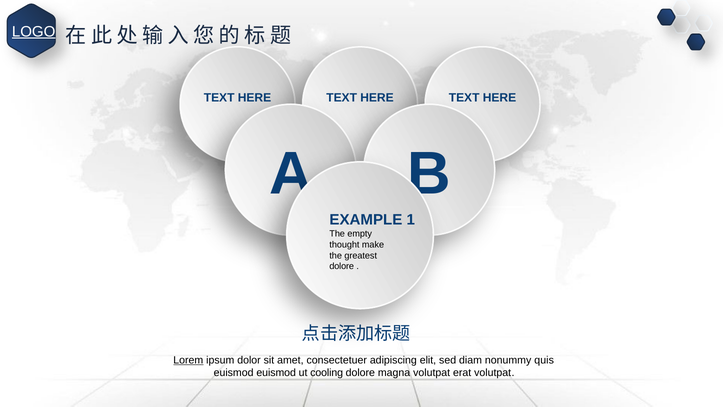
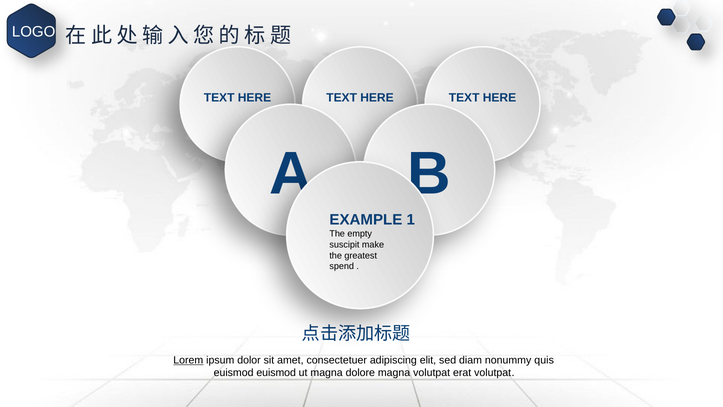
LOGO underline: present -> none
thought: thought -> suscipit
dolore at (342, 266): dolore -> spend
ut cooling: cooling -> magna
